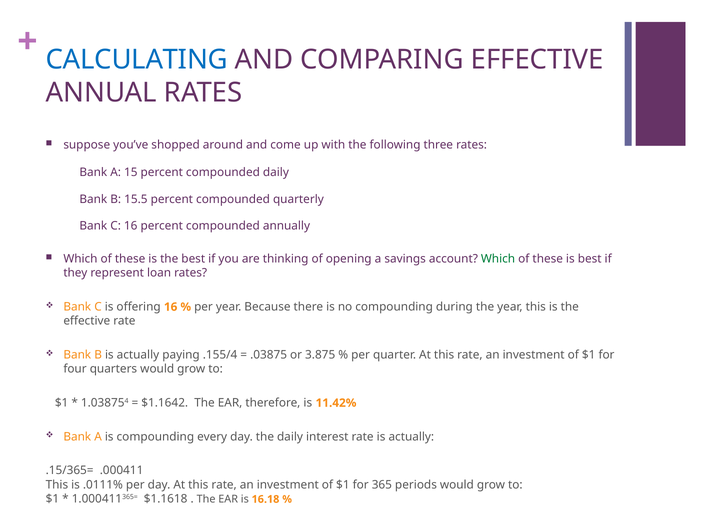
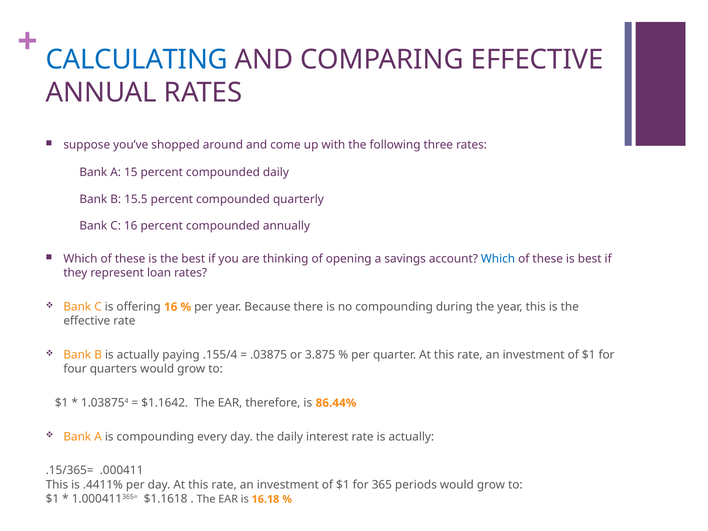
Which at (498, 259) colour: green -> blue
11.42%: 11.42% -> 86.44%
.0111%: .0111% -> .4411%
